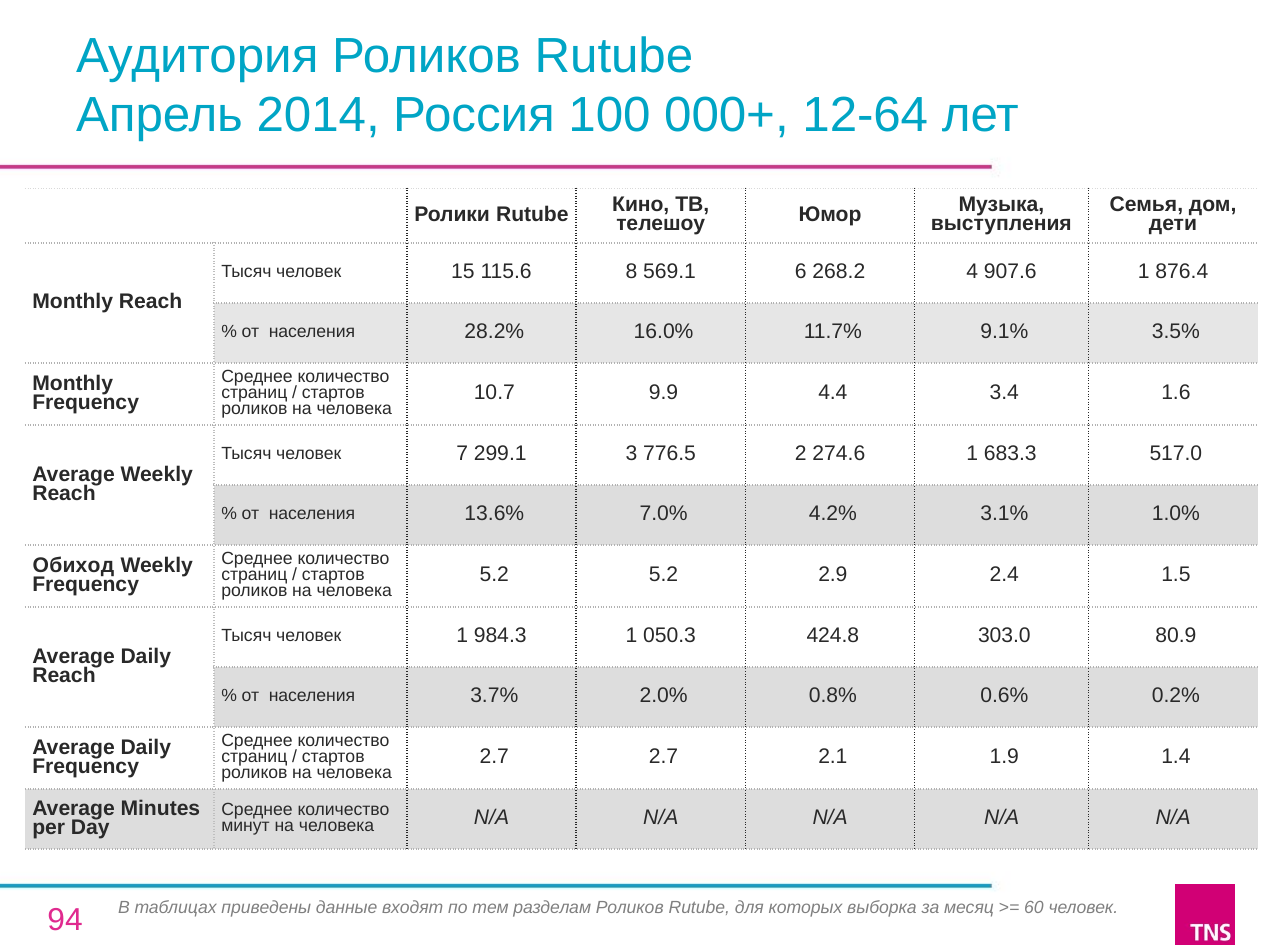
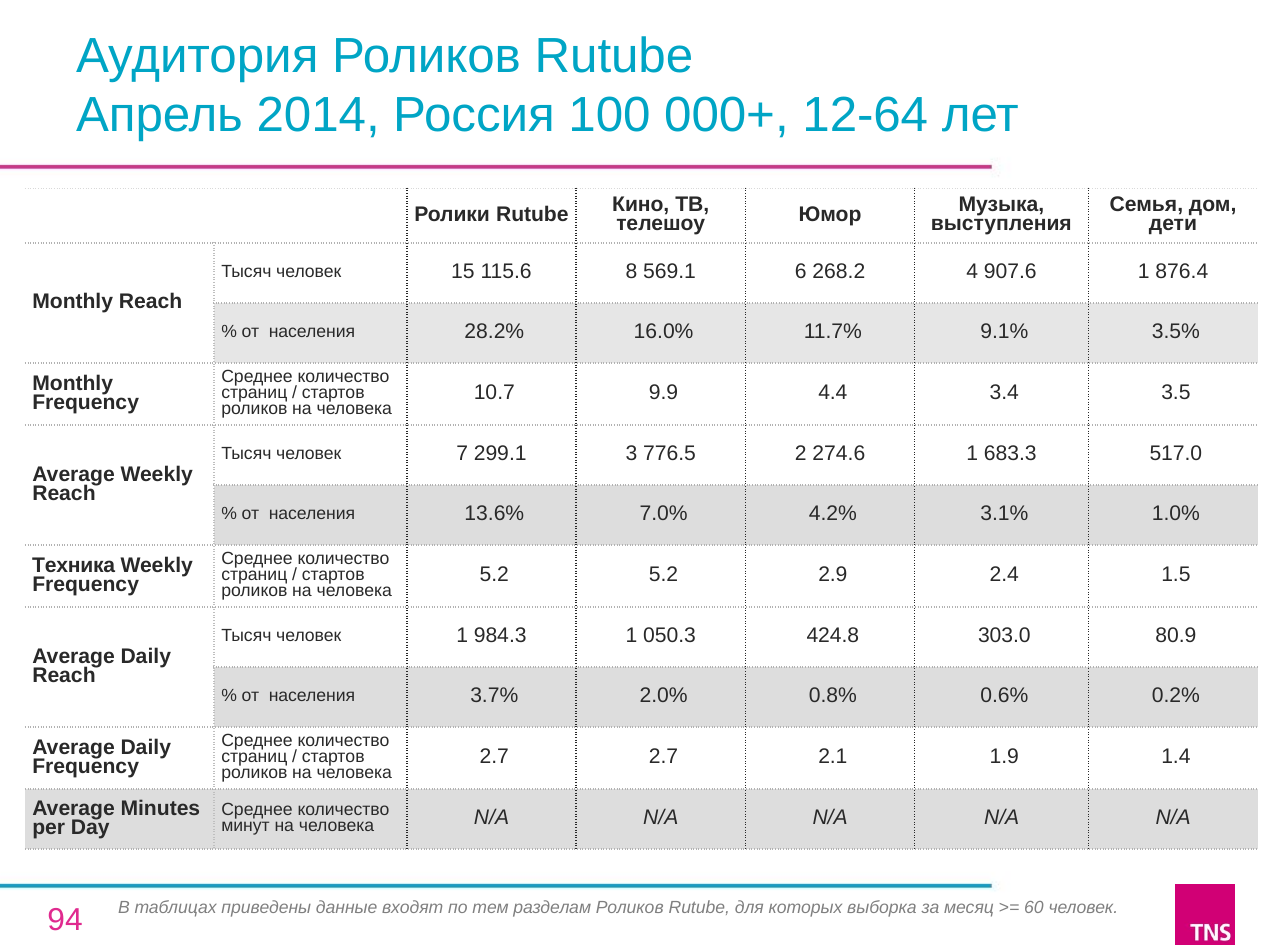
1.6: 1.6 -> 3.5
Обиход: Обиход -> Техника
